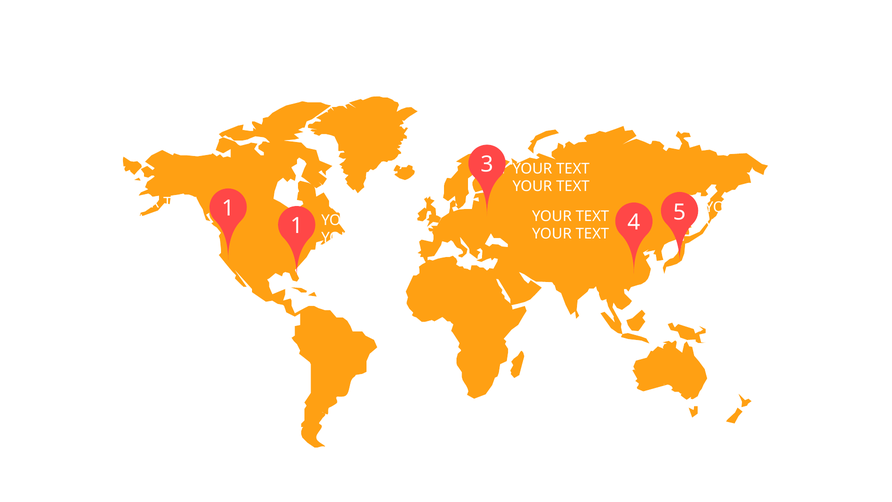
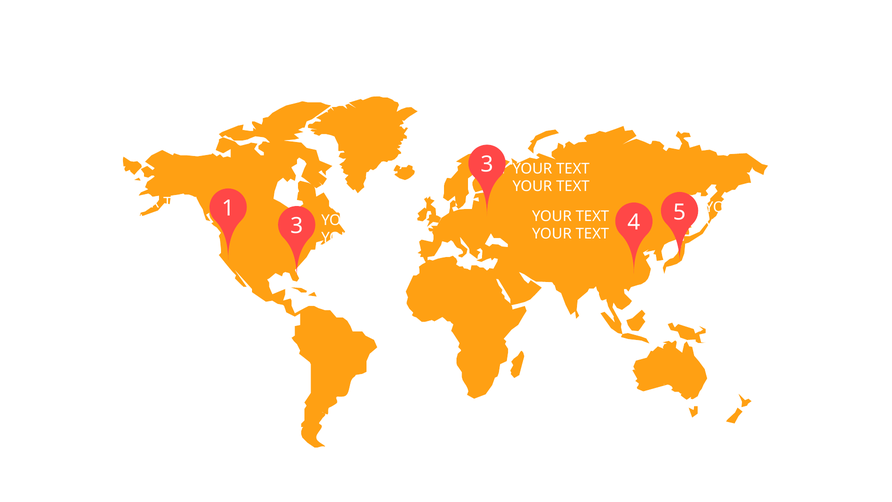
1 at (297, 226): 1 -> 3
